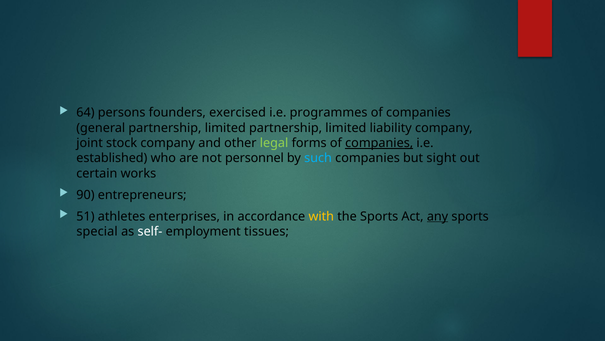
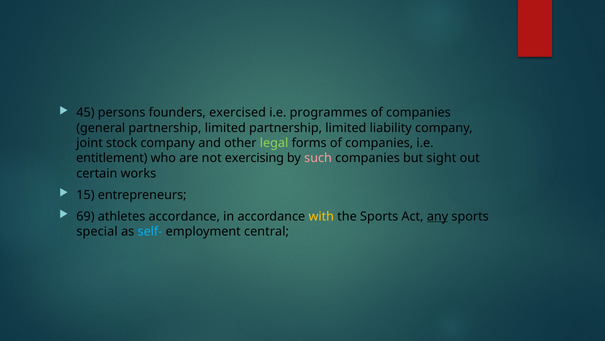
64: 64 -> 45
companies at (379, 143) underline: present -> none
established: established -> entitlement
personnel: personnel -> exercising
such colour: light blue -> pink
90: 90 -> 15
51: 51 -> 69
athletes enterprises: enterprises -> accordance
self- colour: white -> light blue
tissues: tissues -> central
